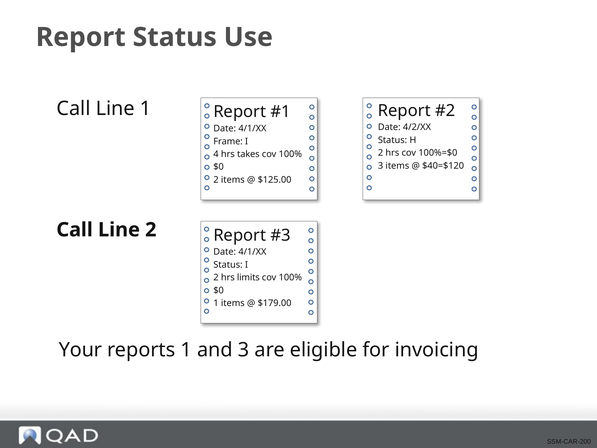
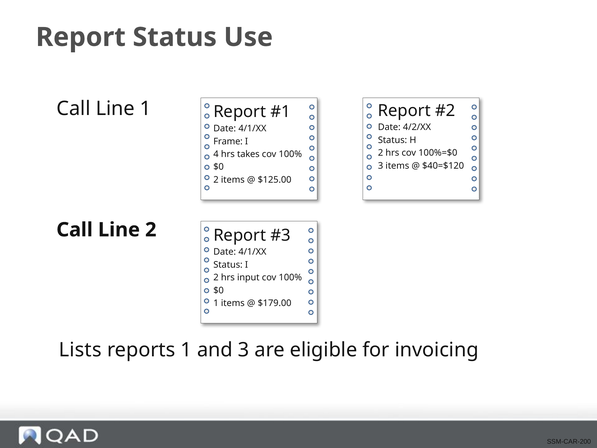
limits: limits -> input
Your: Your -> Lists
